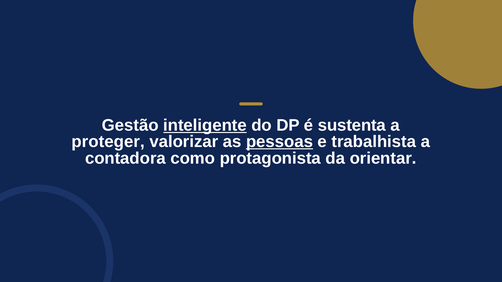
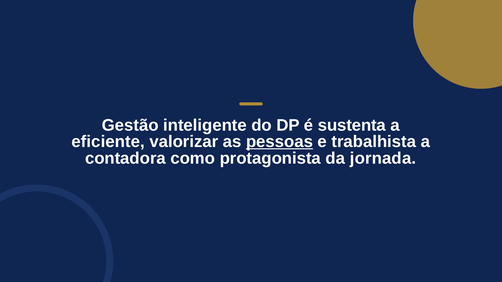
inteligente underline: present -> none
proteger: proteger -> eficiente
orientar: orientar -> jornada
